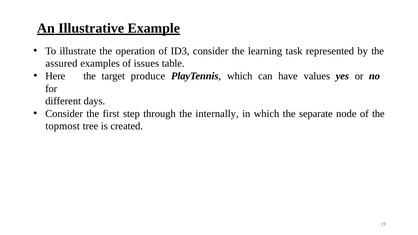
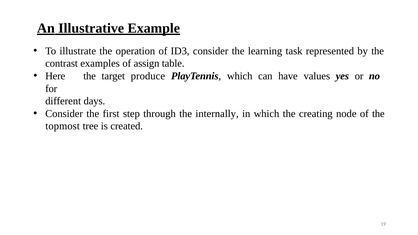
assured: assured -> contrast
issues: issues -> assign
separate: separate -> creating
